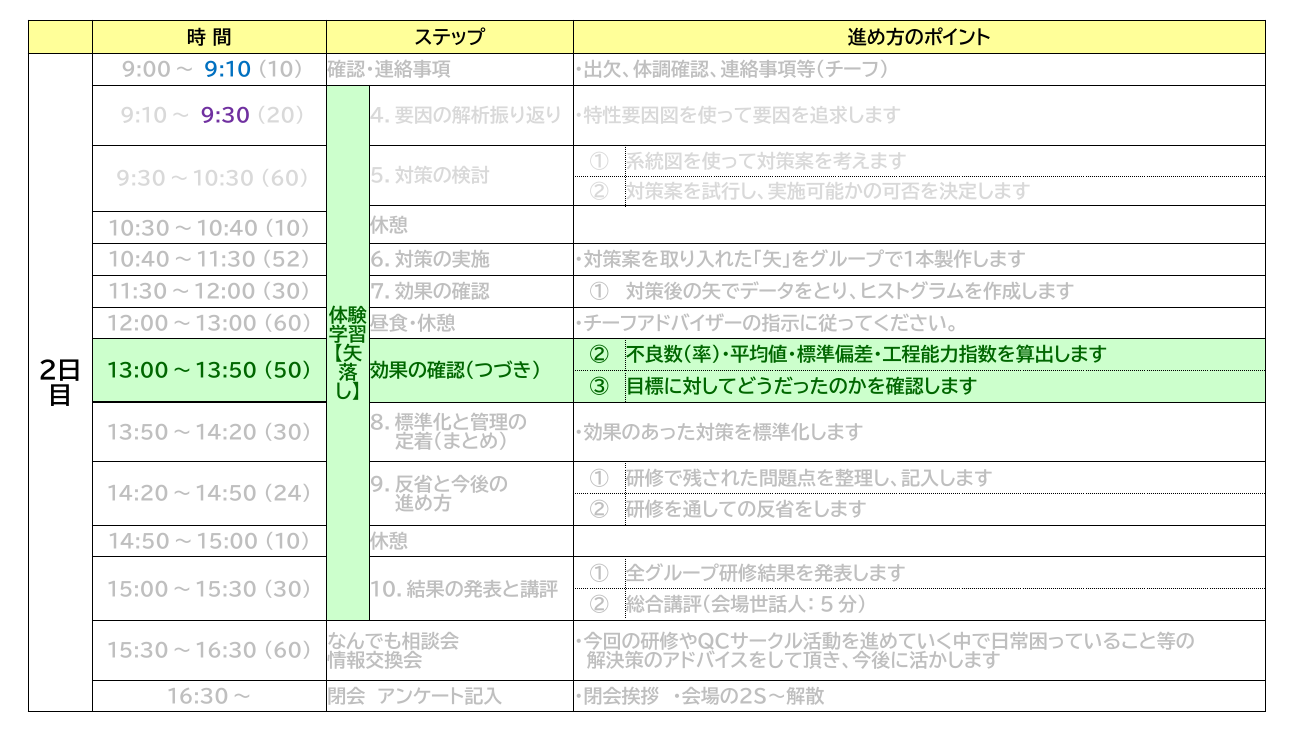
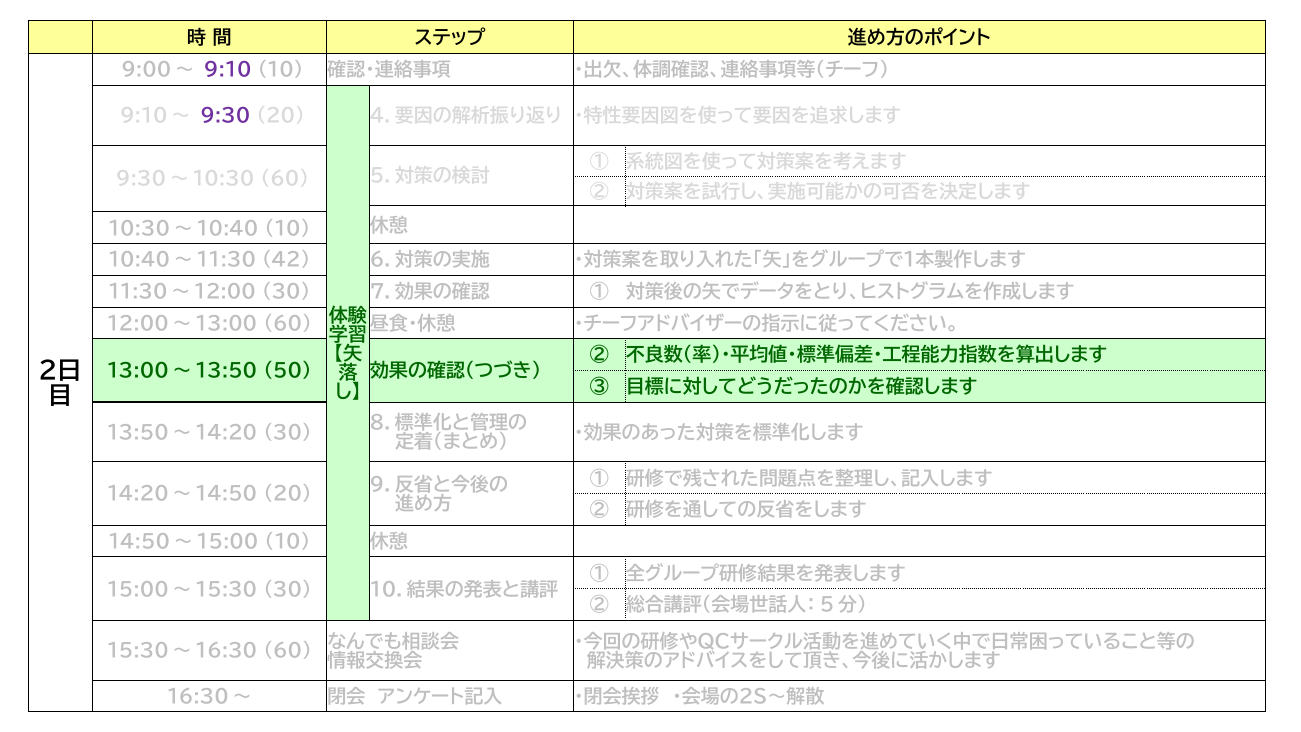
9:10 colour: blue -> purple
52: 52 -> 42
14:20～14:50 24: 24 -> 20
